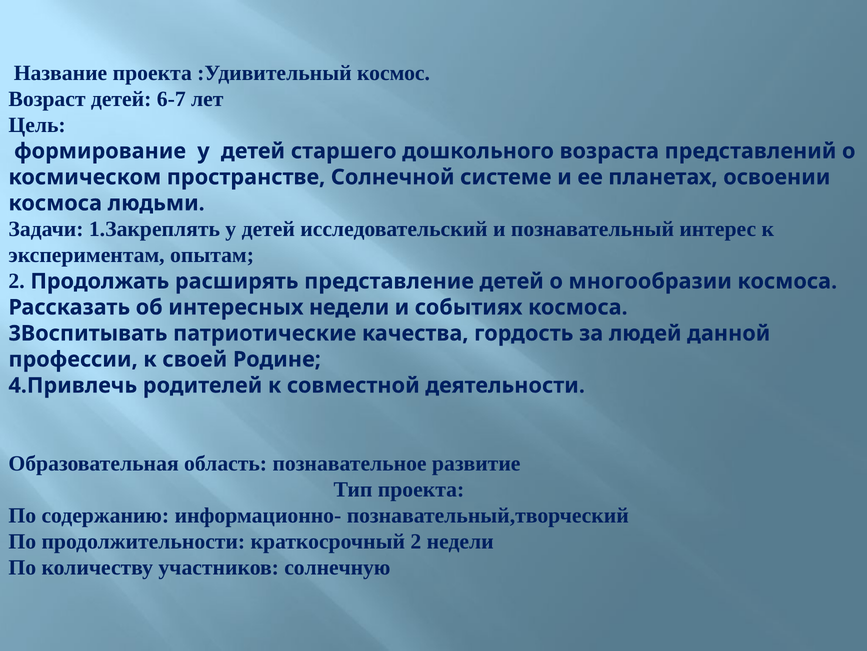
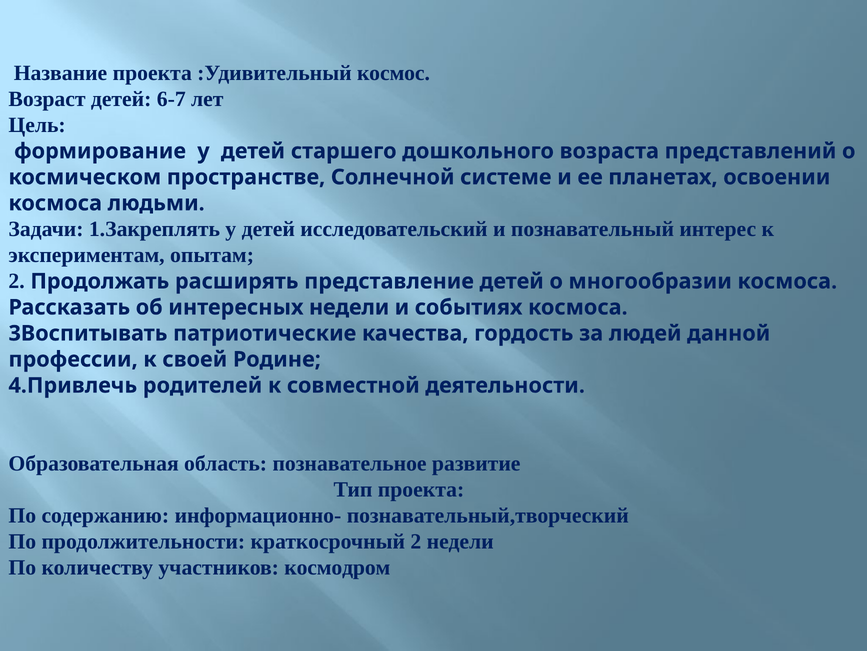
солнечную: солнечную -> космодром
